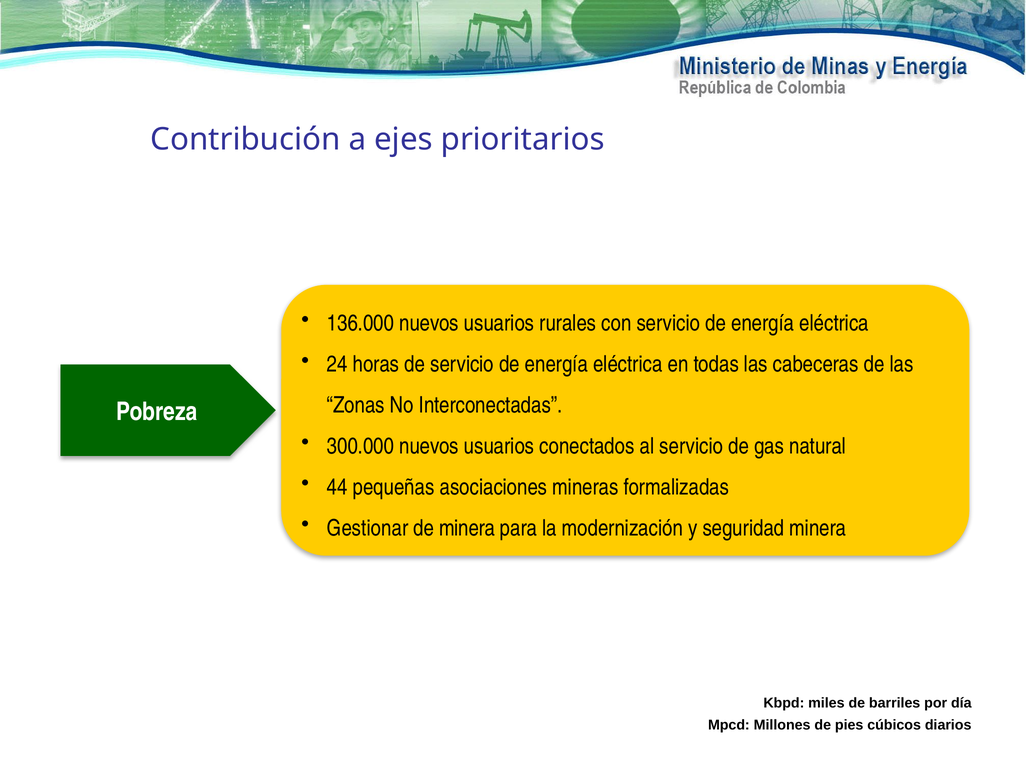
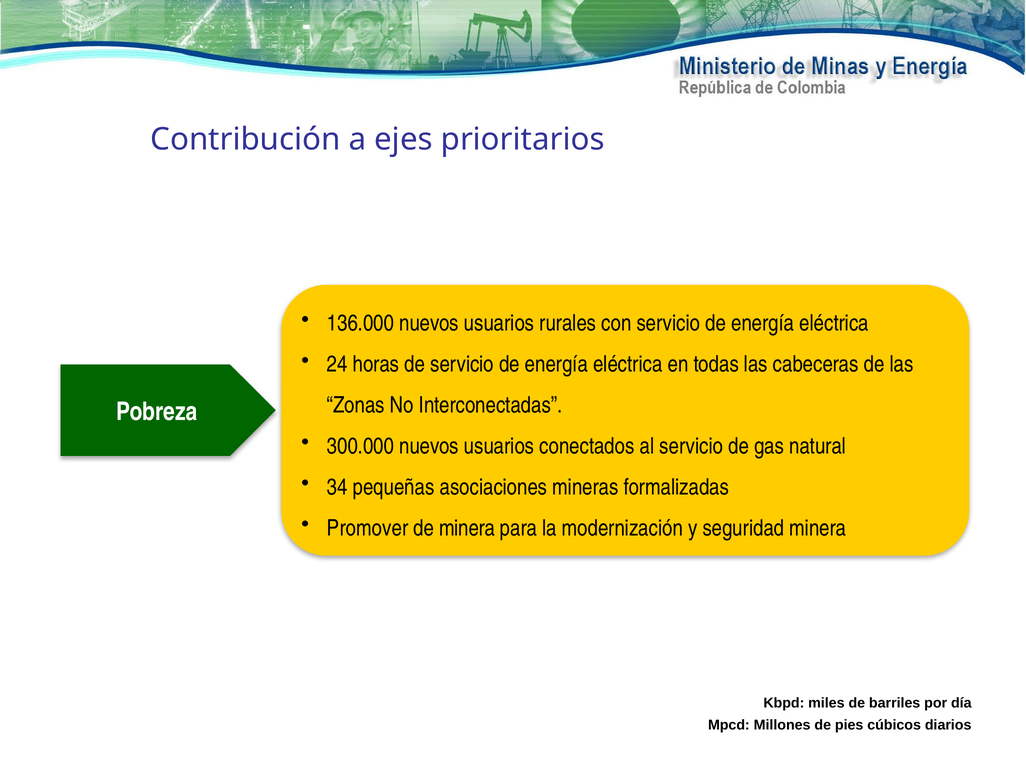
44: 44 -> 34
Gestionar: Gestionar -> Promover
